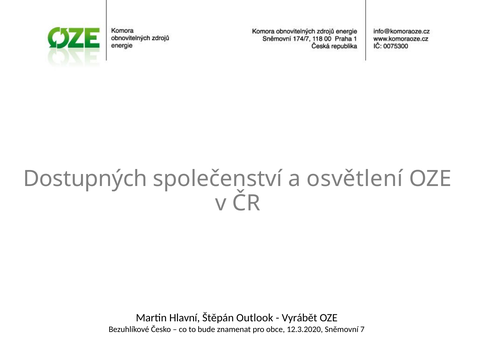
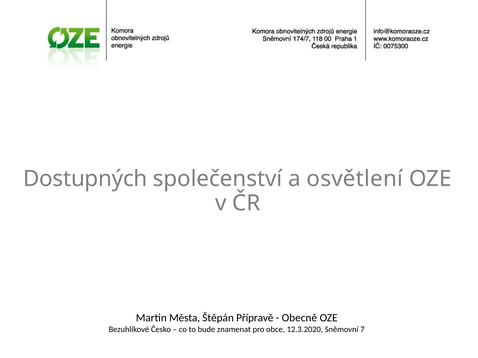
Hlavní: Hlavní -> Města
Outlook: Outlook -> Přípravě
Vyrábět: Vyrábět -> Obecně
